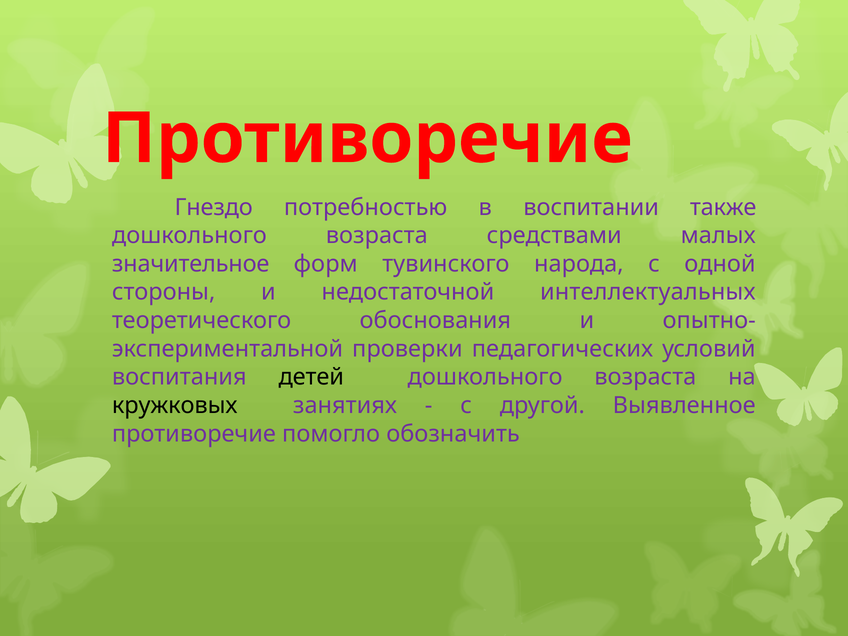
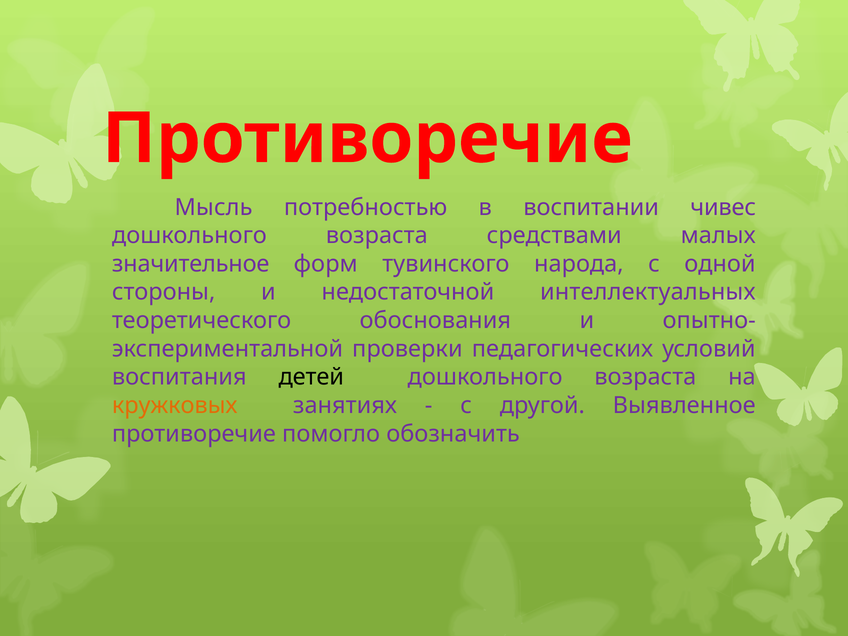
Гнездо: Гнездо -> Мысль
также: также -> чивес
кружковых colour: black -> orange
